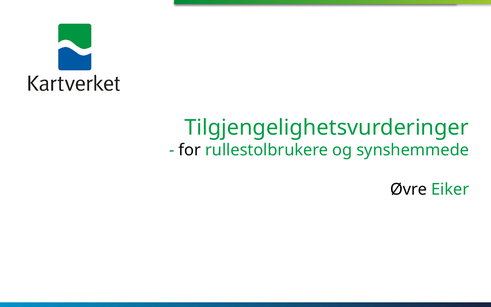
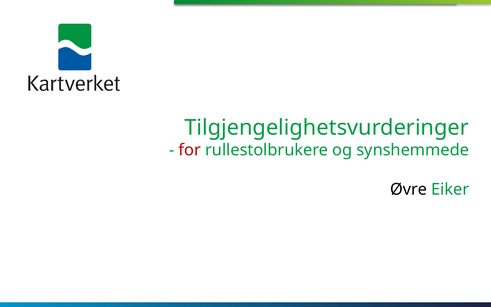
for colour: black -> red
